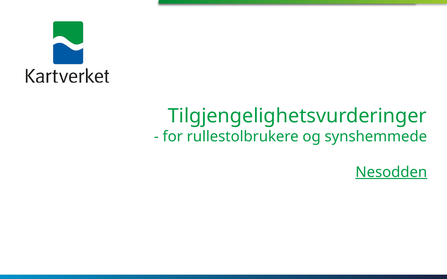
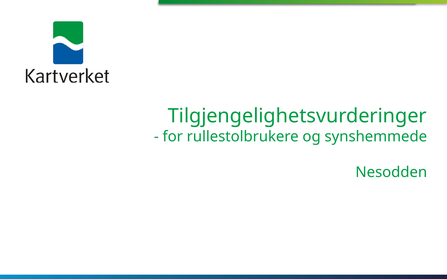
Nesodden underline: present -> none
